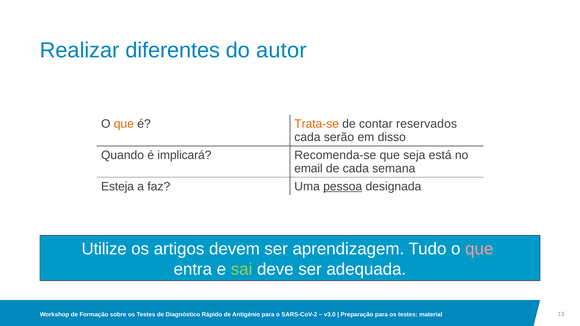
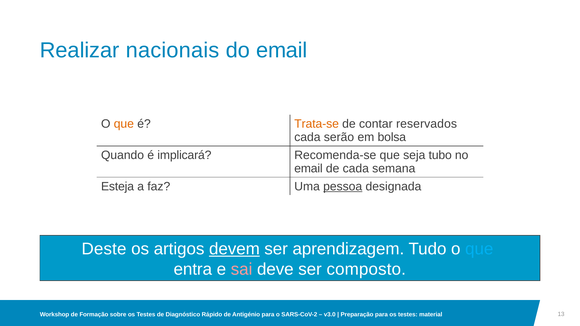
diferentes: diferentes -> nacionais
do autor: autor -> email
disso: disso -> bolsa
está: está -> tubo
Utilize: Utilize -> Deste
devem underline: none -> present
que at (479, 249) colour: pink -> light blue
sai colour: light green -> pink
adequada: adequada -> composto
